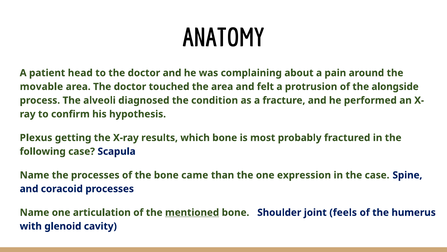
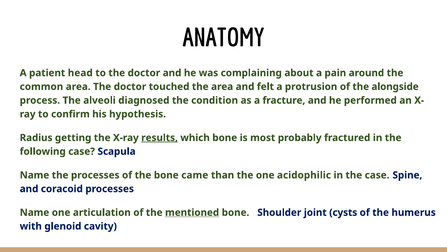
movable: movable -> common
Plexus: Plexus -> Radius
results underline: none -> present
expression: expression -> acidophilic
feels: feels -> cysts
